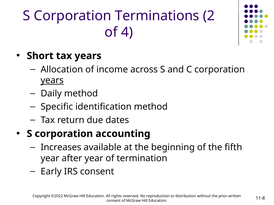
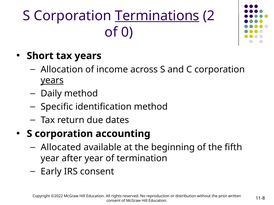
Terminations underline: none -> present
4: 4 -> 0
Increases: Increases -> Allocated
